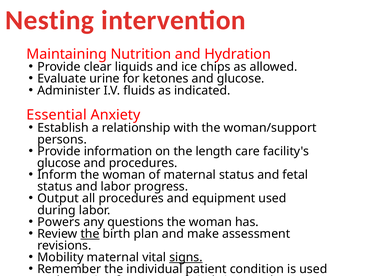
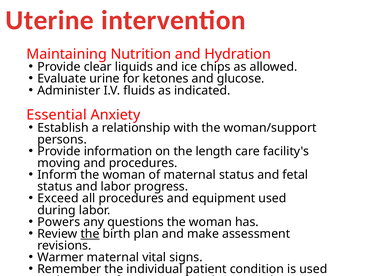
Nesting: Nesting -> Uterine
glucose at (59, 163): glucose -> moving
Output: Output -> Exceed
Mobility: Mobility -> Warmer
signs at (186, 257) underline: present -> none
